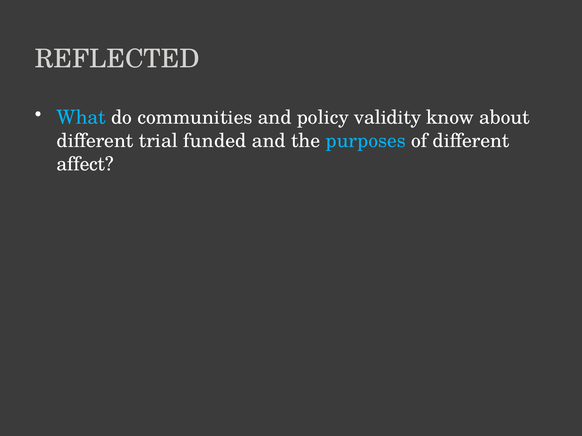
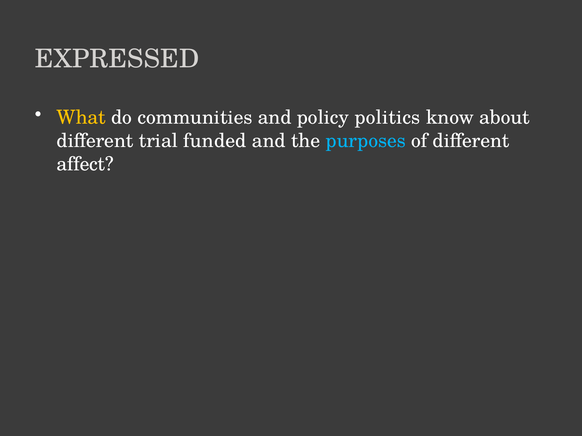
REFLECTED: REFLECTED -> EXPRESSED
What colour: light blue -> yellow
validity: validity -> politics
